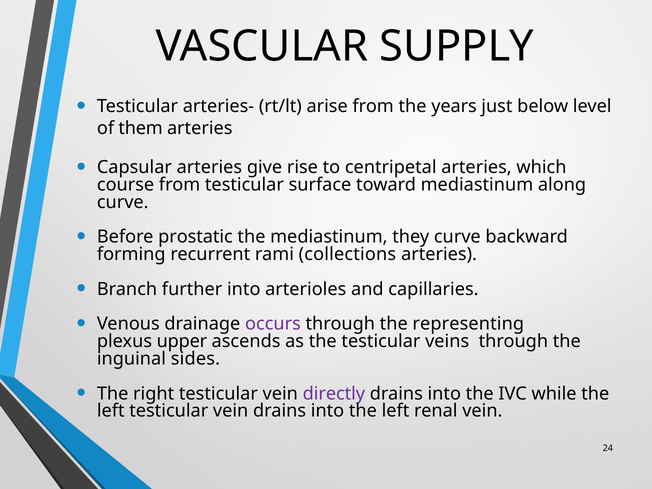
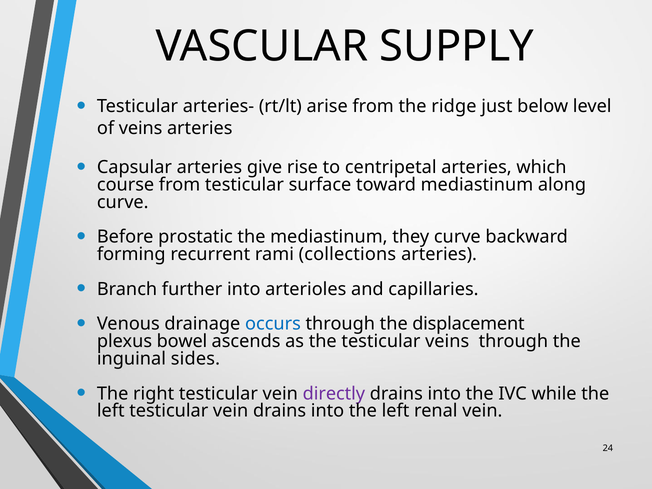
years: years -> ridge
of them: them -> veins
occurs colour: purple -> blue
representing: representing -> displacement
upper: upper -> bowel
